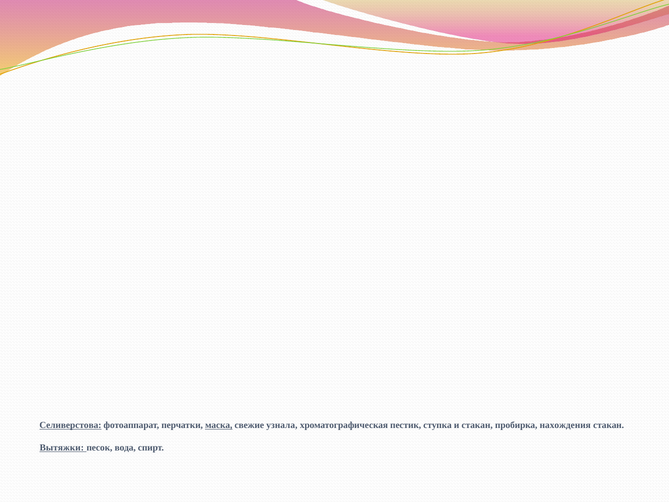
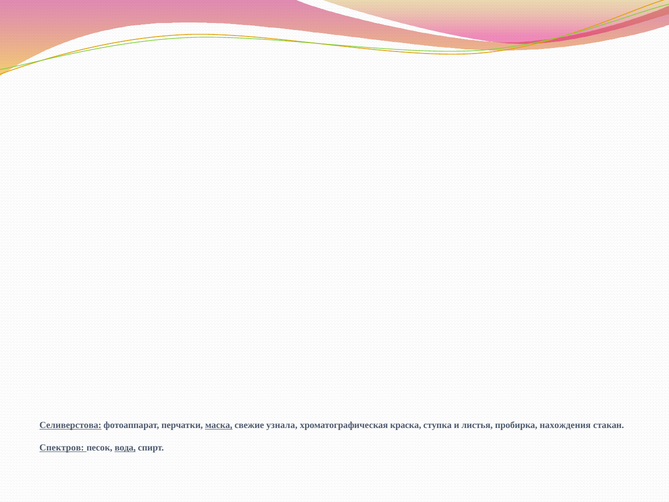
пестик: пестик -> краска
и стакан: стакан -> листья
Вытяжки: Вытяжки -> Спектров
вода underline: none -> present
